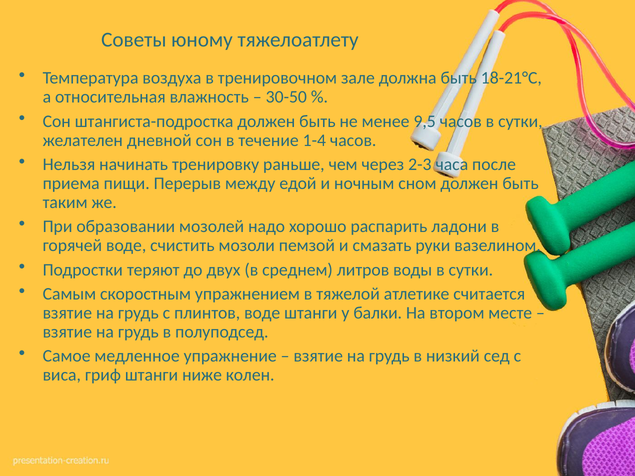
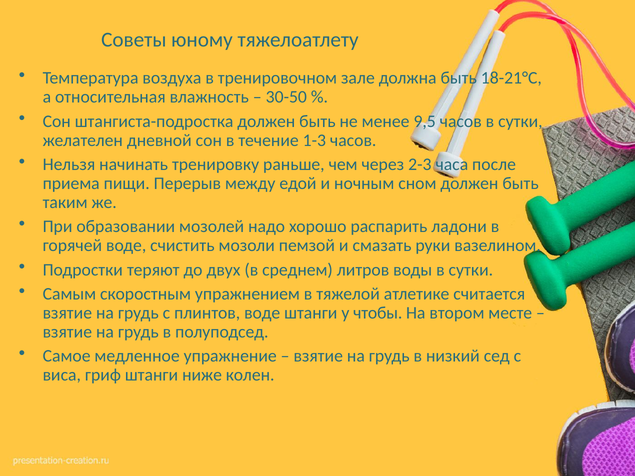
1-4: 1-4 -> 1-3
балки: балки -> чтобы
